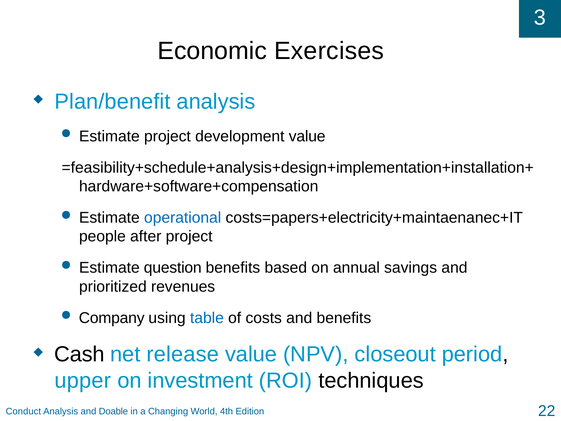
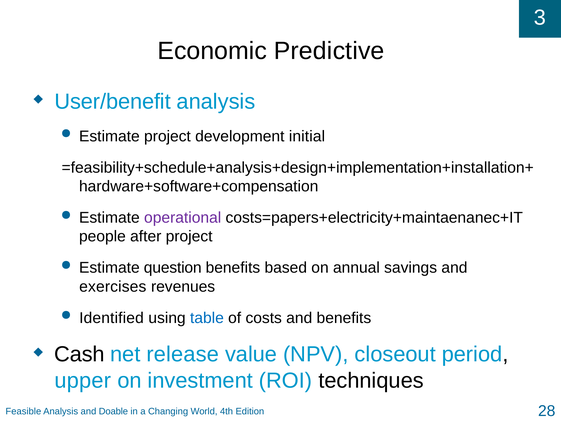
Exercises: Exercises -> Predictive
Plan/benefit: Plan/benefit -> User/benefit
development value: value -> initial
operational colour: blue -> purple
prioritized: prioritized -> exercises
Company: Company -> Identified
Conduct: Conduct -> Feasible
22: 22 -> 28
